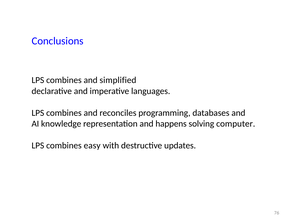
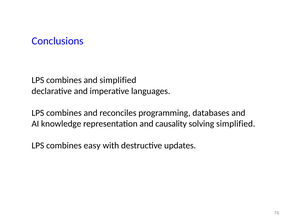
happens: happens -> causality
solving computer: computer -> simplified
